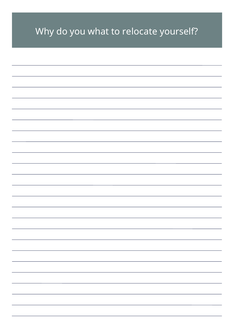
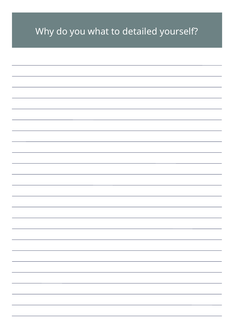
relocate: relocate -> detailed
